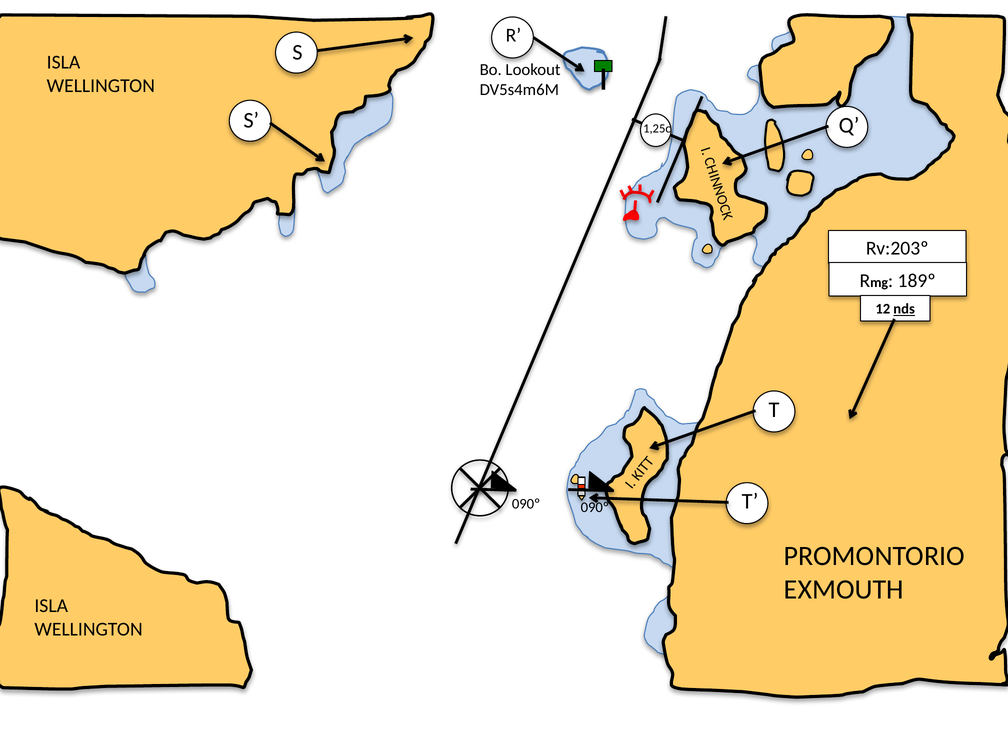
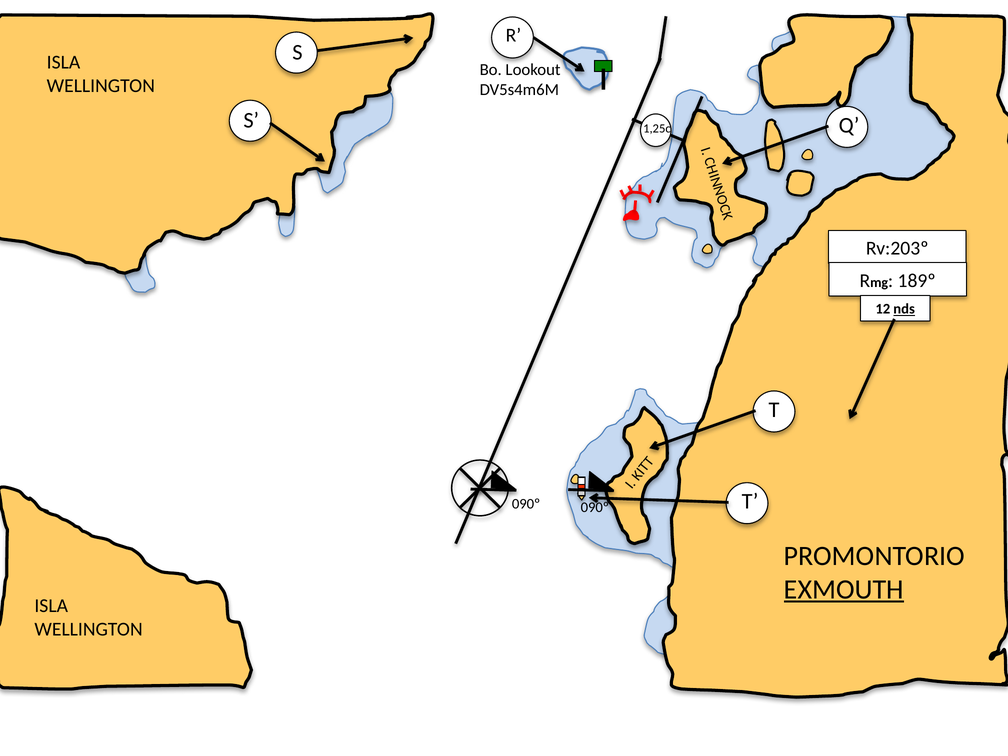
EXMOUTH underline: none -> present
